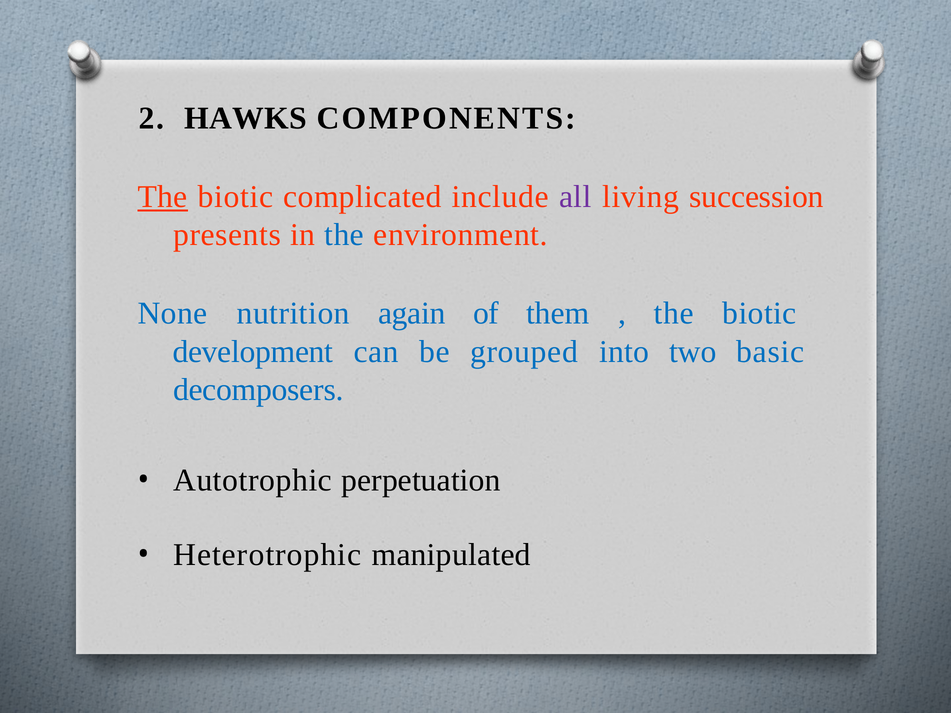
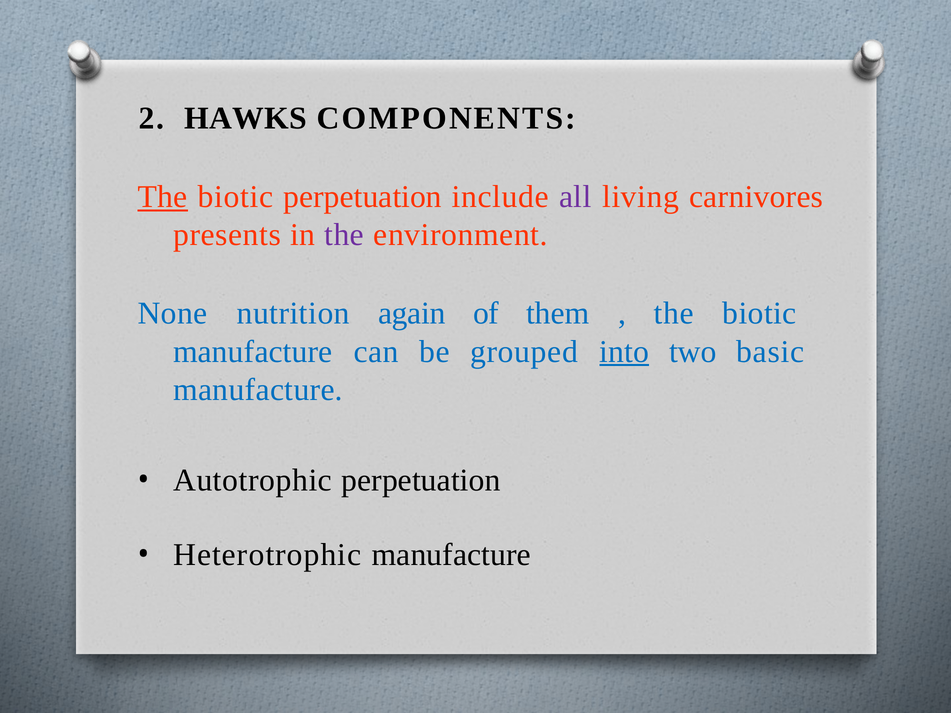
biotic complicated: complicated -> perpetuation
succession: succession -> carnivores
the at (344, 235) colour: blue -> purple
development at (253, 352): development -> manufacture
into underline: none -> present
decomposers at (258, 390): decomposers -> manufacture
Heterotrophic manipulated: manipulated -> manufacture
